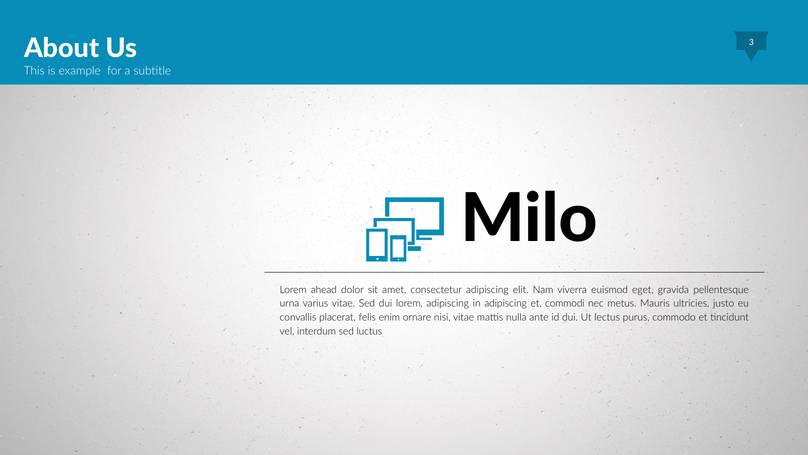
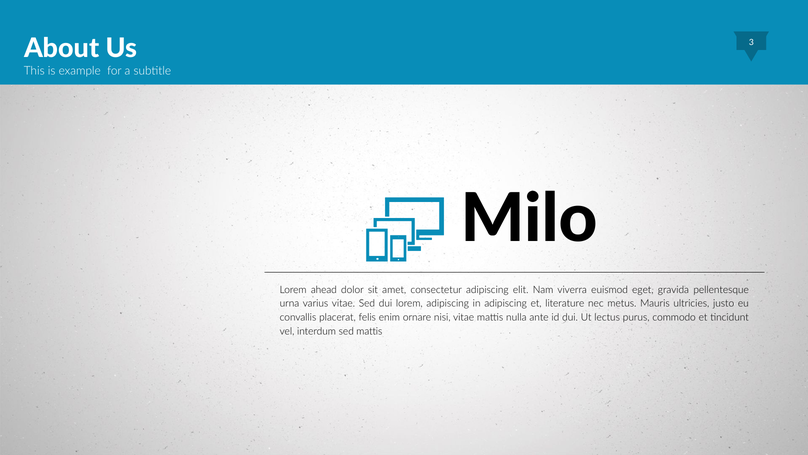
commodi: commodi -> literature
sed luctus: luctus -> mattis
